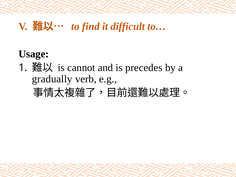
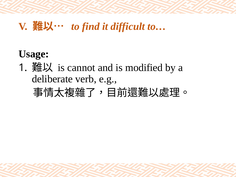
precedes: precedes -> modified
gradually: gradually -> deliberate
